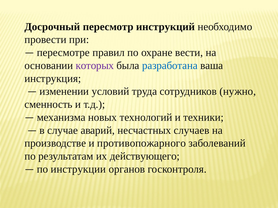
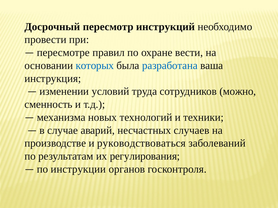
которых colour: purple -> blue
нужно: нужно -> можно
противопожарного: противопожарного -> руководствоваться
действующего: действующего -> регулирования
